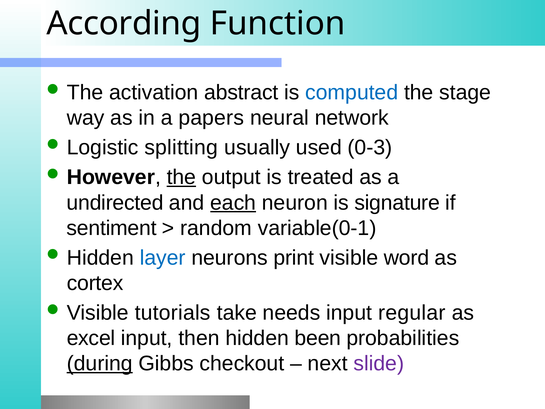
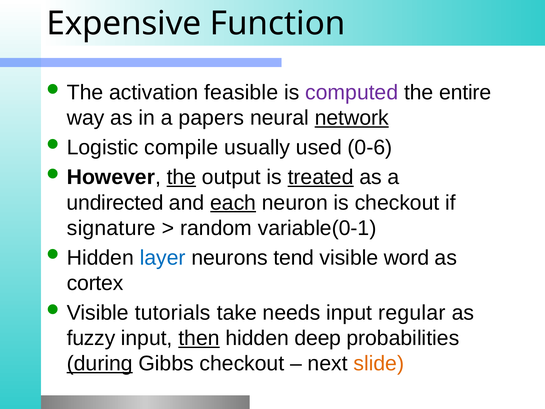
According: According -> Expensive
abstract: abstract -> feasible
computed colour: blue -> purple
stage: stage -> entire
network underline: none -> present
splitting: splitting -> compile
0-3: 0-3 -> 0-6
treated underline: none -> present
is signature: signature -> checkout
sentiment: sentiment -> signature
print: print -> tend
excel: excel -> fuzzy
then underline: none -> present
been: been -> deep
slide colour: purple -> orange
